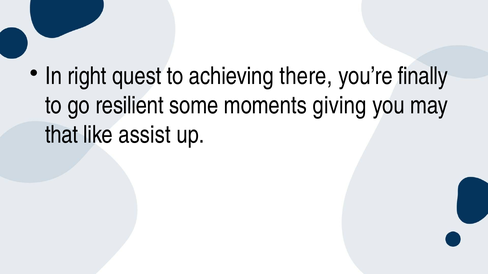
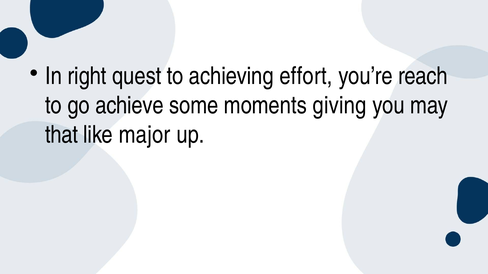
there: there -> effort
finally: finally -> reach
resilient: resilient -> achieve
assist: assist -> major
